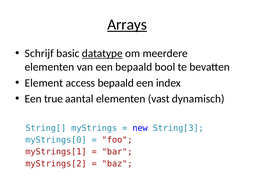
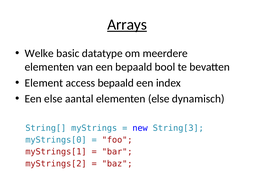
Schrijf: Schrijf -> Welke
datatype underline: present -> none
Een true: true -> else
elementen vast: vast -> else
